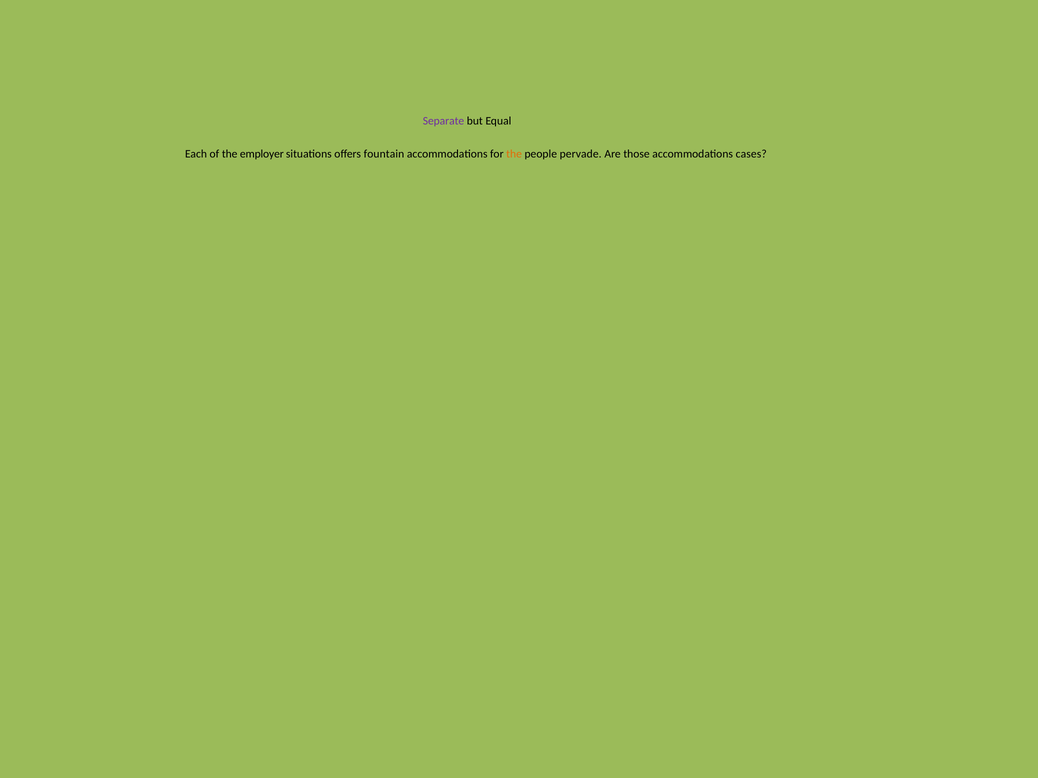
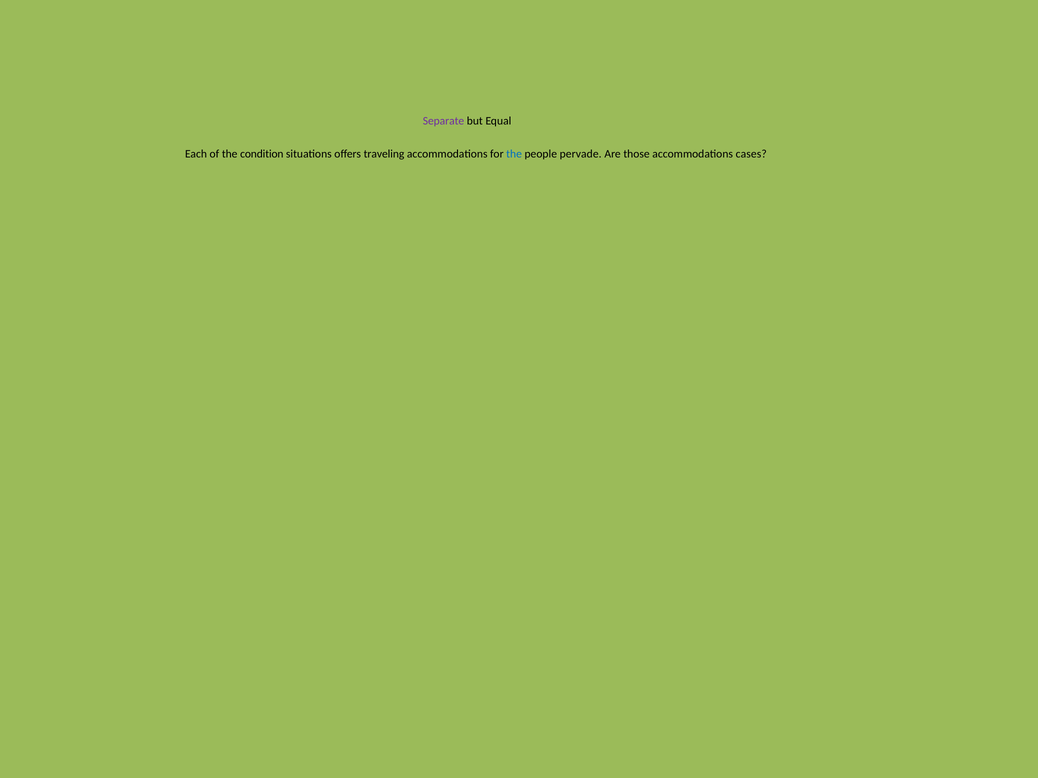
employer: employer -> condition
fountain: fountain -> traveling
the at (514, 154) colour: orange -> blue
